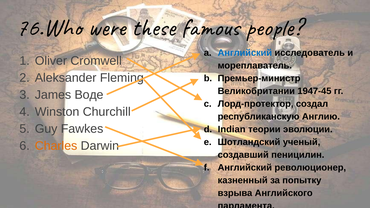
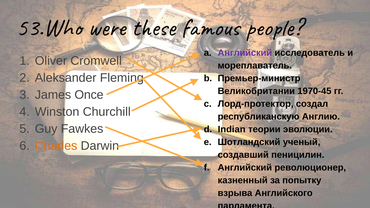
76.Who: 76.Who -> 53.Who
Английский at (245, 53) colour: blue -> purple
1947-45: 1947-45 -> 1970-45
Воде: Воде -> Once
